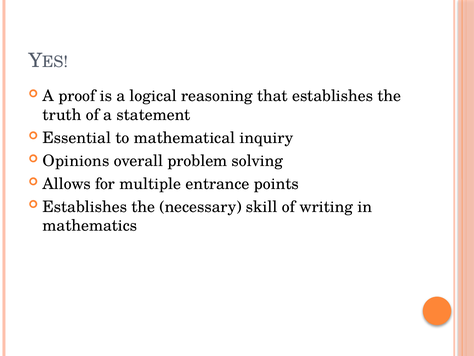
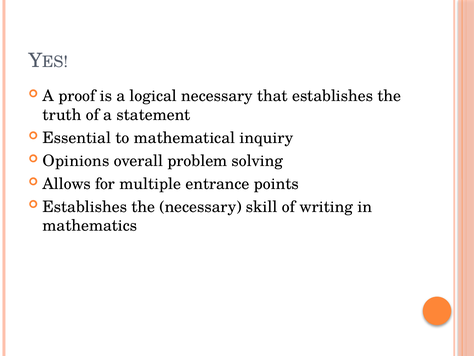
logical reasoning: reasoning -> necessary
